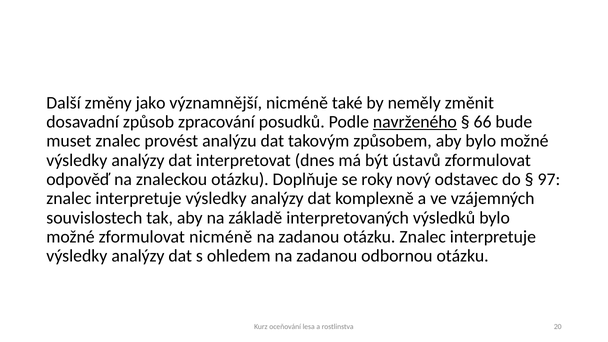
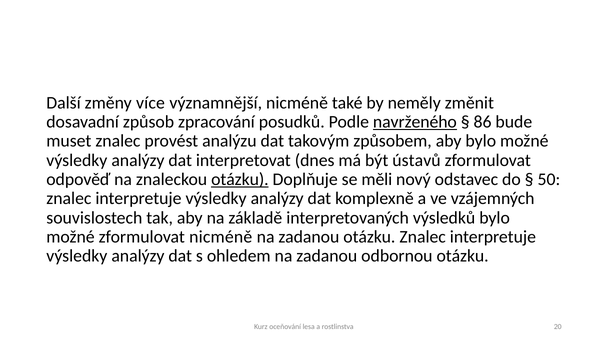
jako: jako -> více
66: 66 -> 86
otázku at (240, 179) underline: none -> present
roky: roky -> měli
97: 97 -> 50
